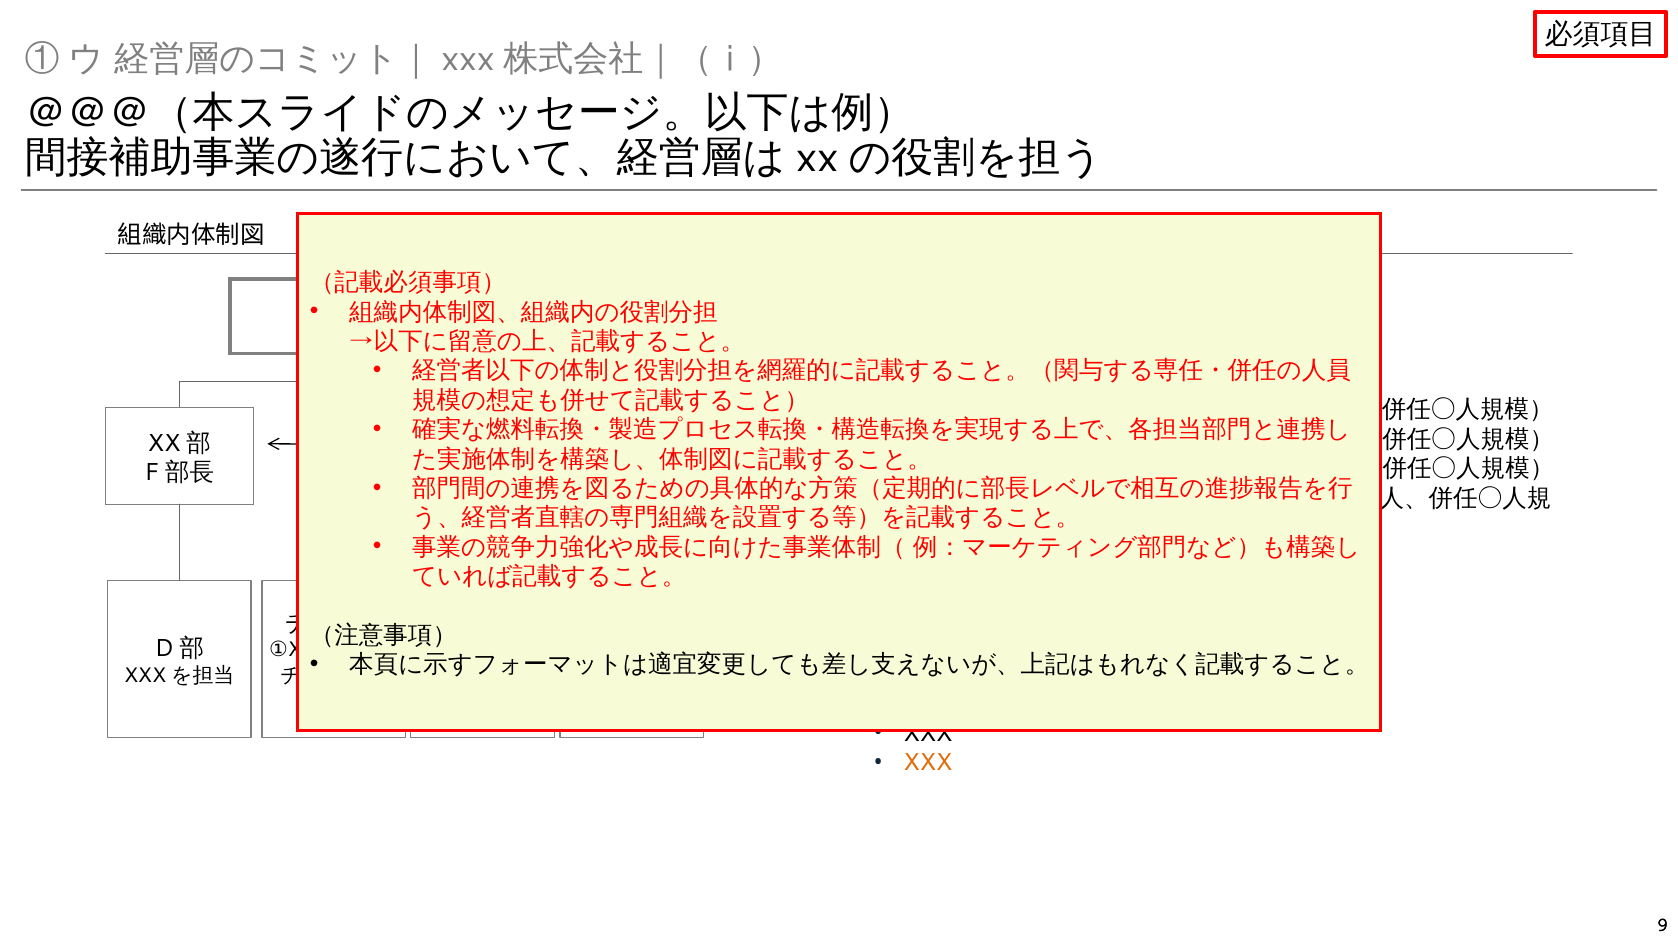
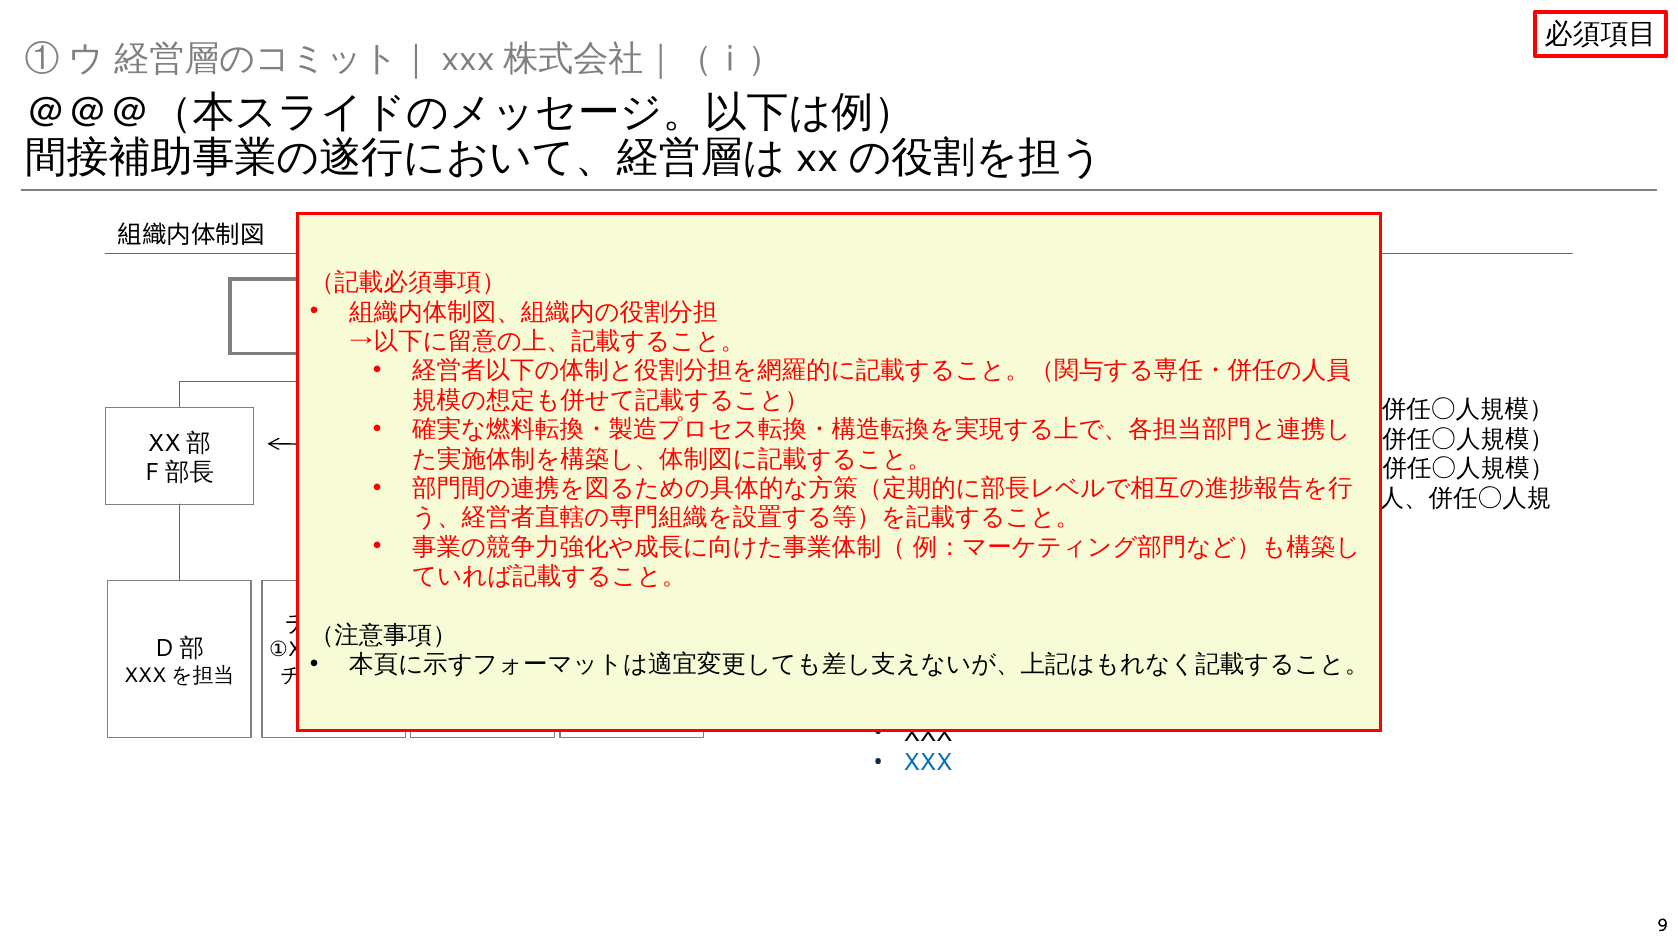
XXX at (928, 762) colour: orange -> blue
